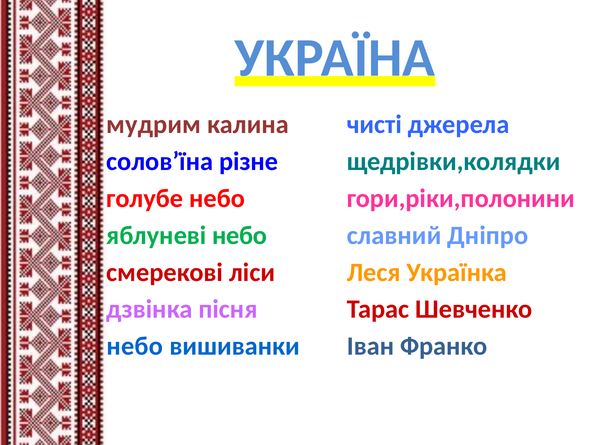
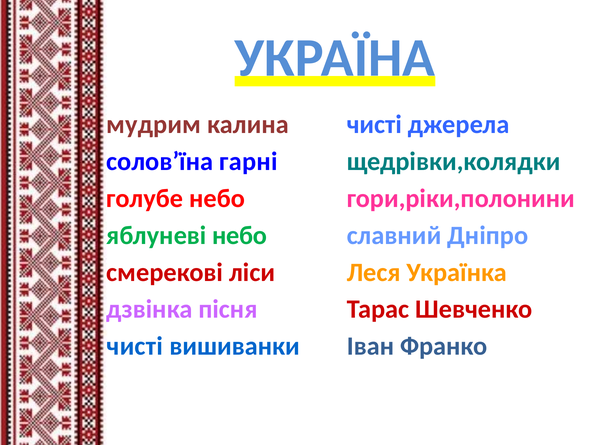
різне: різне -> гарні
небо at (135, 346): небо -> чисті
